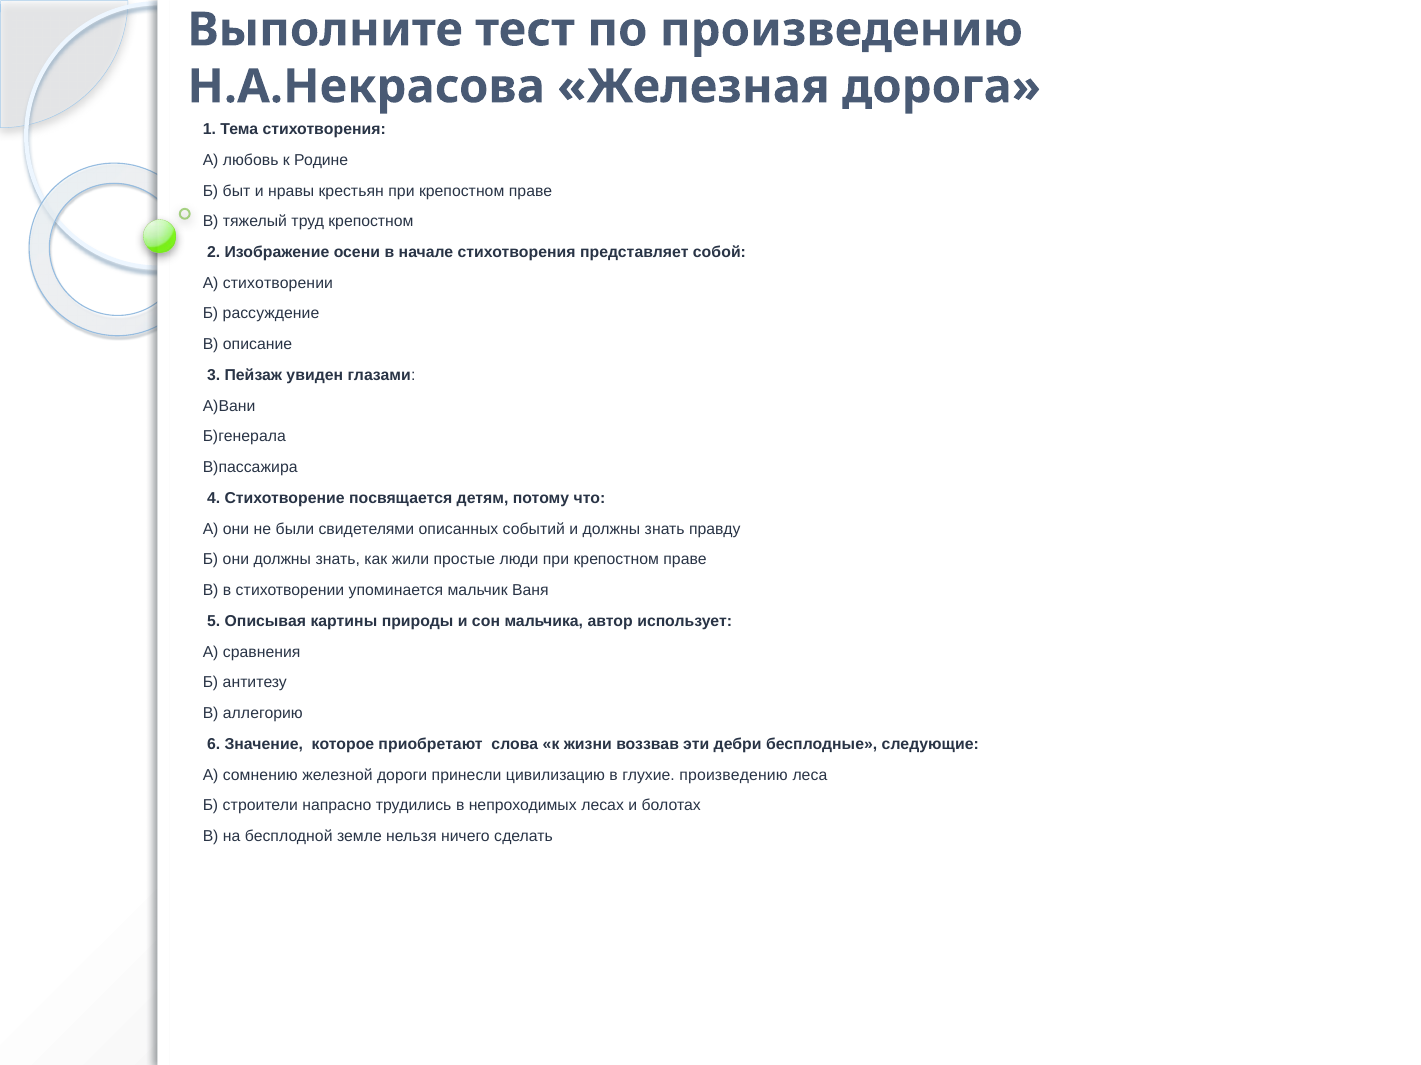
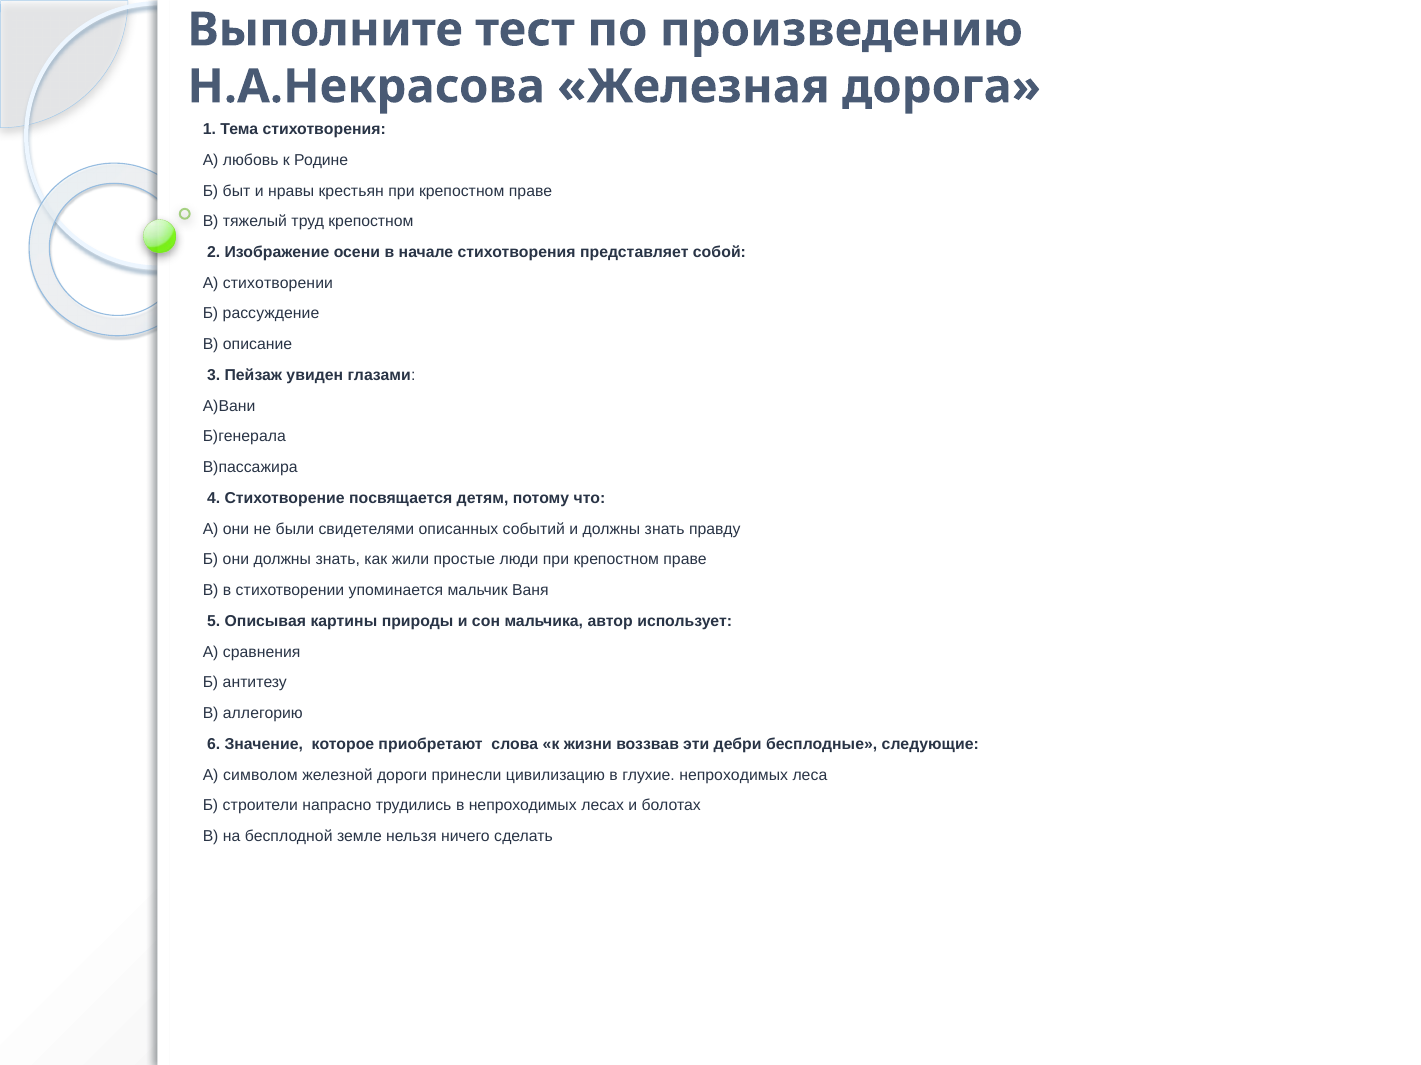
сомнению: сомнению -> символом
глухие произведению: произведению -> непроходимых
